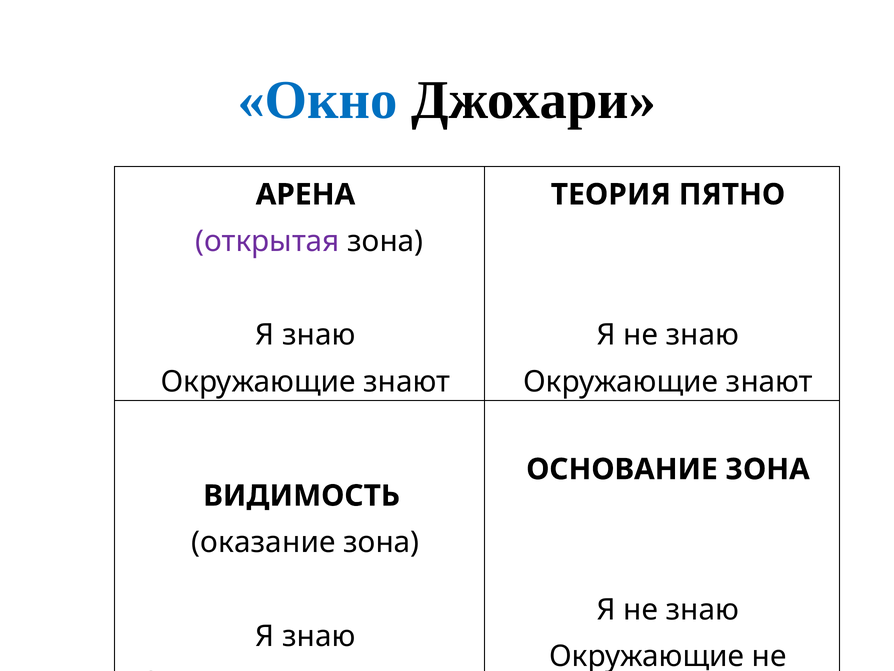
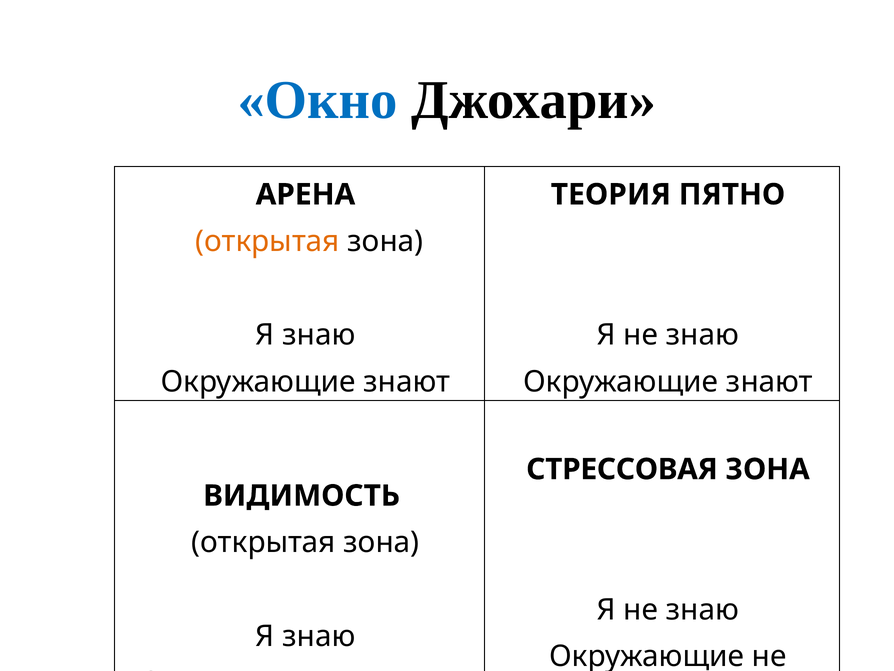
открытая at (267, 241) colour: purple -> orange
ОСНОВАНИЕ: ОСНОВАНИЕ -> СТРЕССОВАЯ
оказание at (263, 542): оказание -> открытая
